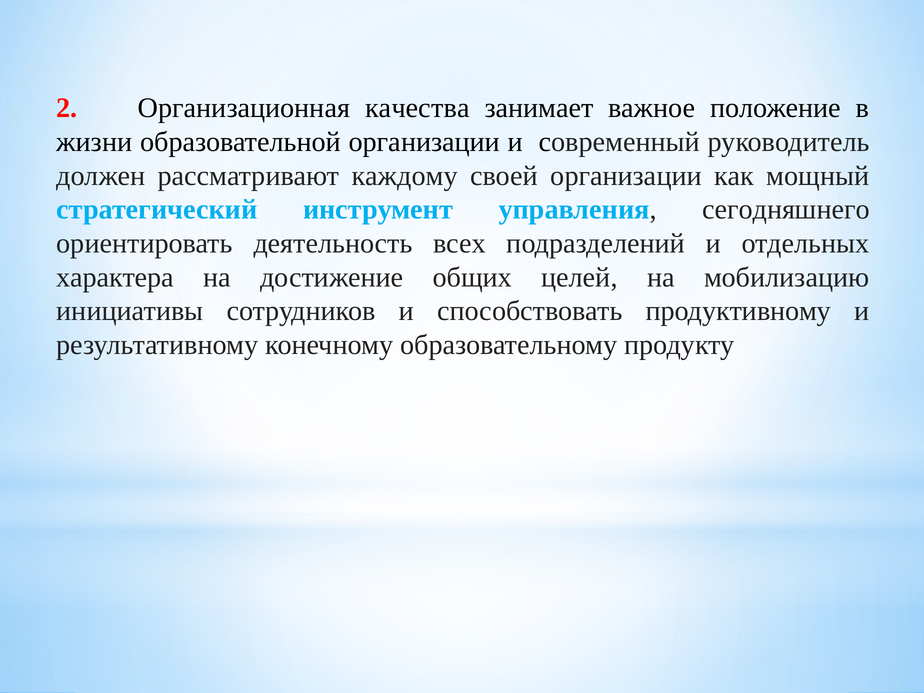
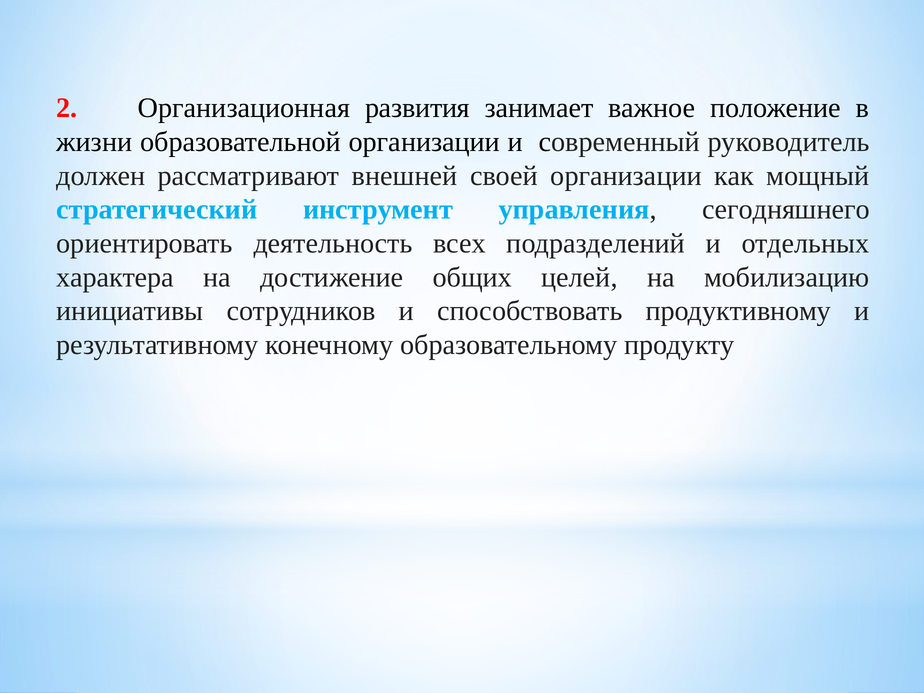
качества: качества -> развития
каждому: каждому -> внешней
